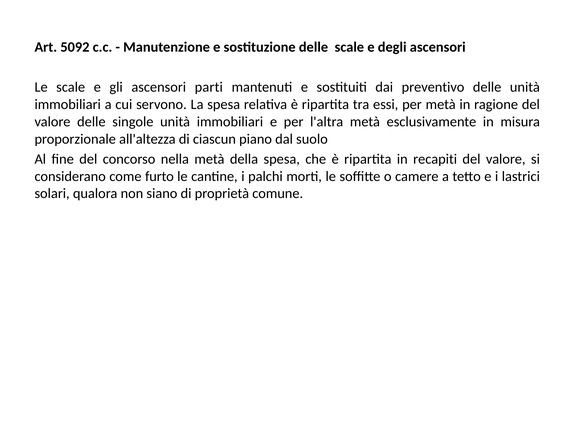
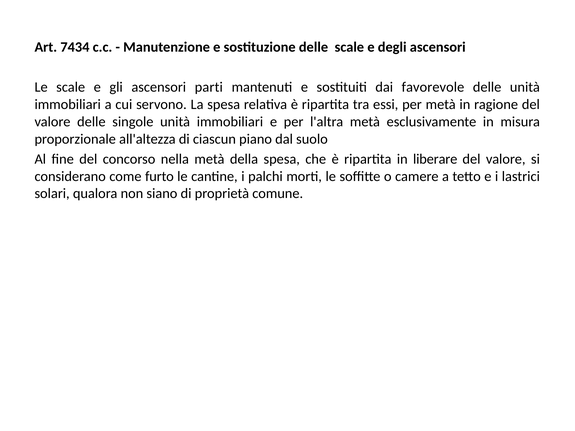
5092: 5092 -> 7434
preventivo: preventivo -> favorevole
recapiti: recapiti -> liberare
